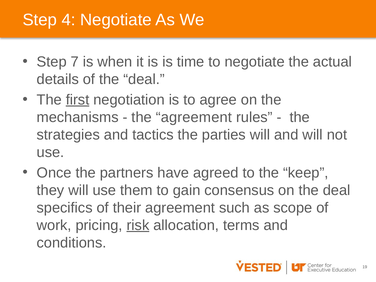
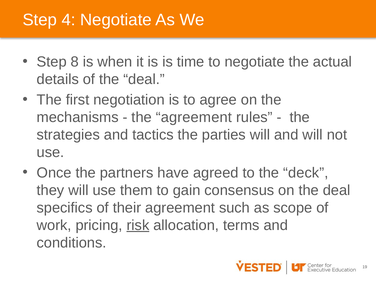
7: 7 -> 8
first underline: present -> none
keep: keep -> deck
